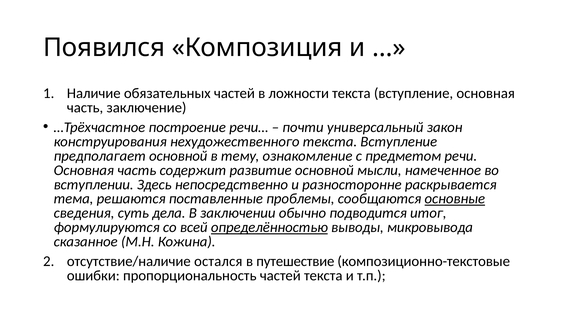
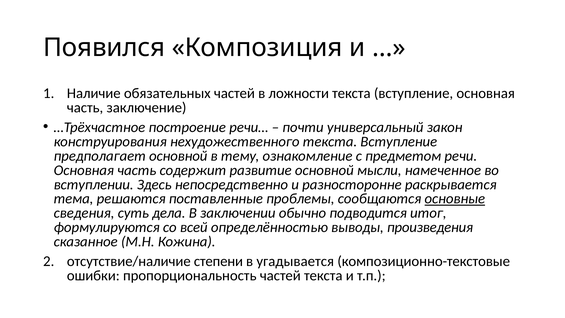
определённостью underline: present -> none
микровывода: микровывода -> произведения
остался: остался -> степени
путешествие: путешествие -> угадывается
